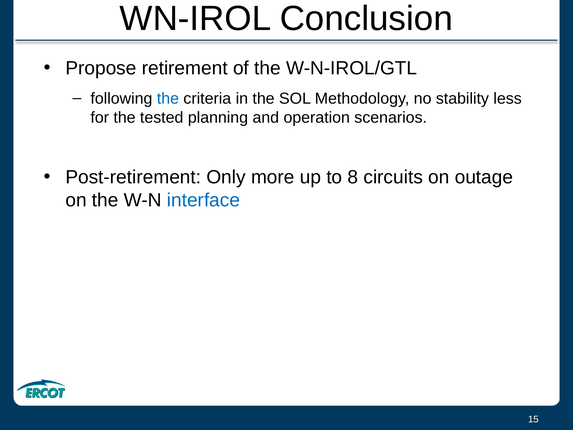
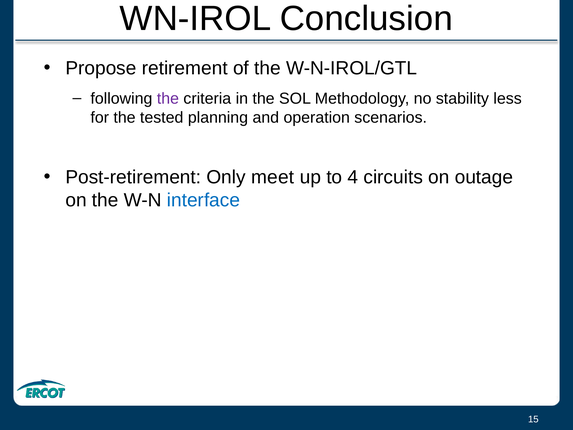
the at (168, 99) colour: blue -> purple
more: more -> meet
8: 8 -> 4
